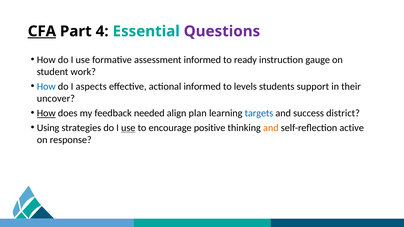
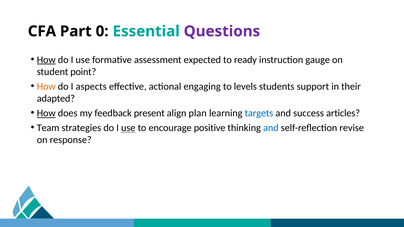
CFA underline: present -> none
4: 4 -> 0
How at (46, 60) underline: none -> present
assessment informed: informed -> expected
work: work -> point
How at (46, 87) colour: blue -> orange
actional informed: informed -> engaging
uncover: uncover -> adapted
needed: needed -> present
district: district -> articles
Using: Using -> Team
and at (271, 128) colour: orange -> blue
active: active -> revise
